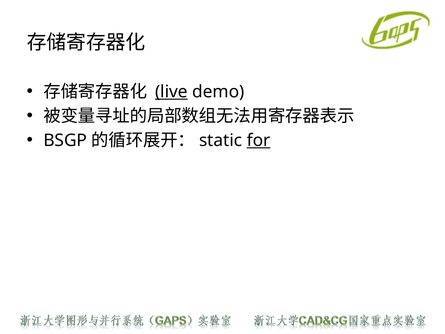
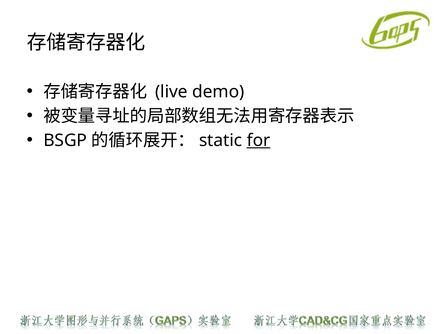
live underline: present -> none
